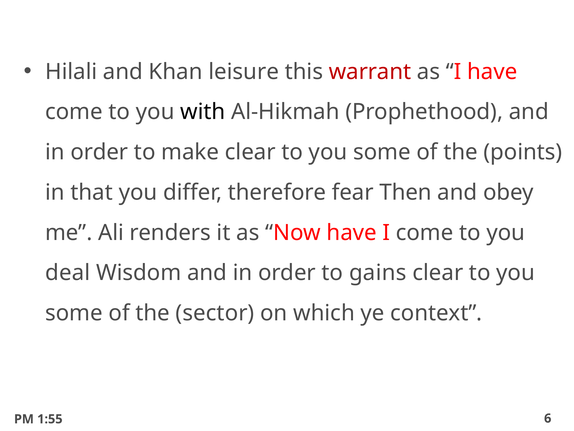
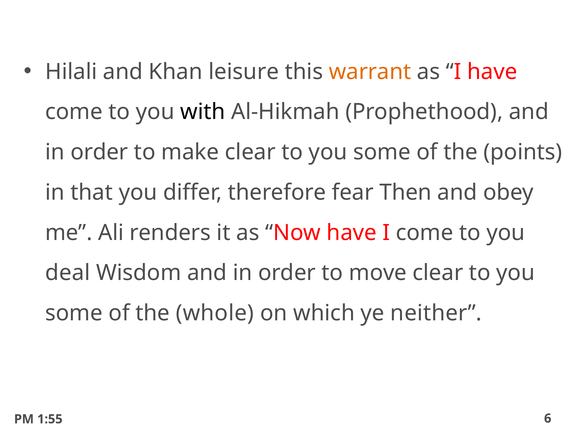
warrant colour: red -> orange
gains: gains -> move
sector: sector -> whole
context: context -> neither
